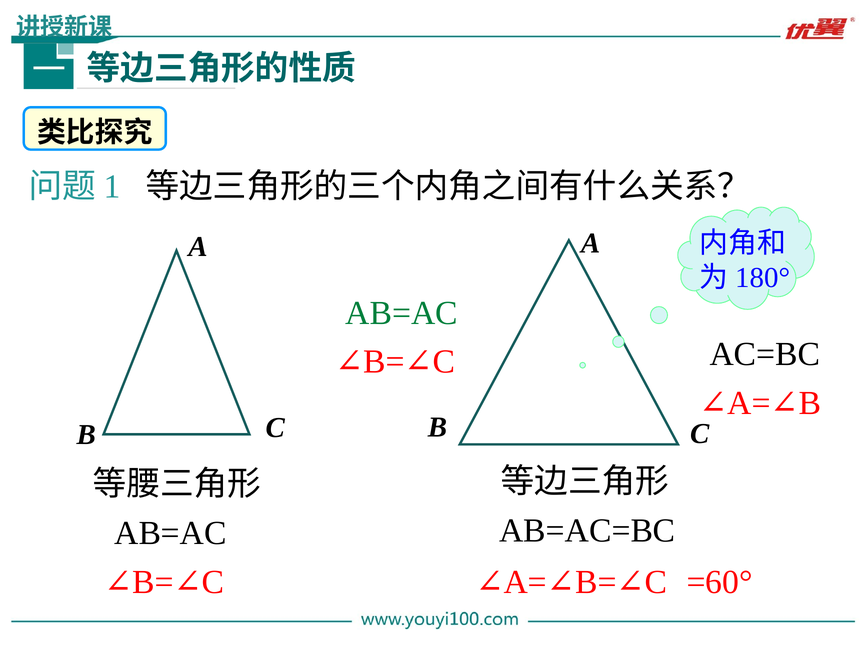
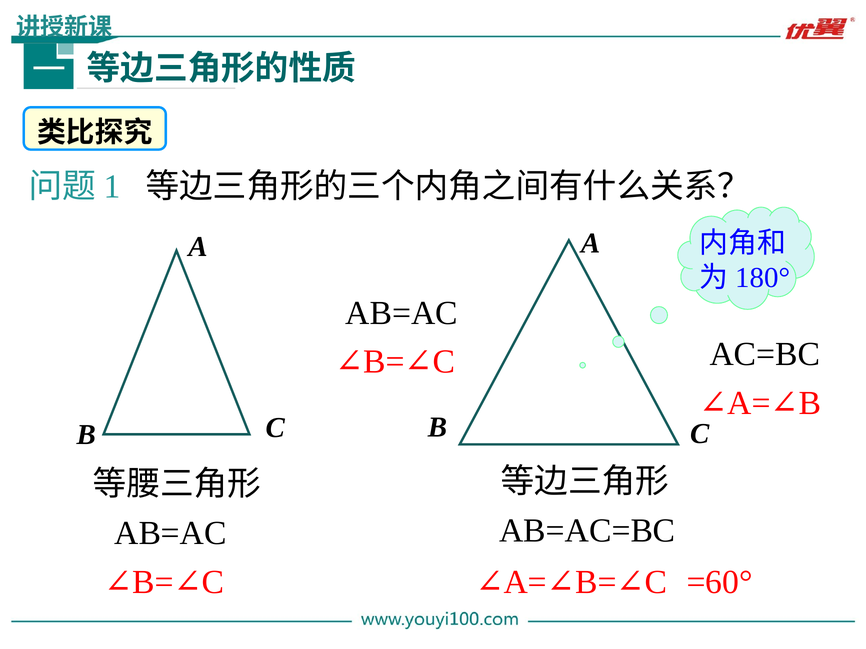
AB=AC at (402, 313) colour: green -> black
